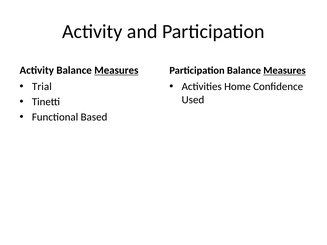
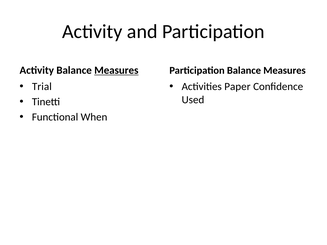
Measures at (284, 71) underline: present -> none
Home: Home -> Paper
Based: Based -> When
